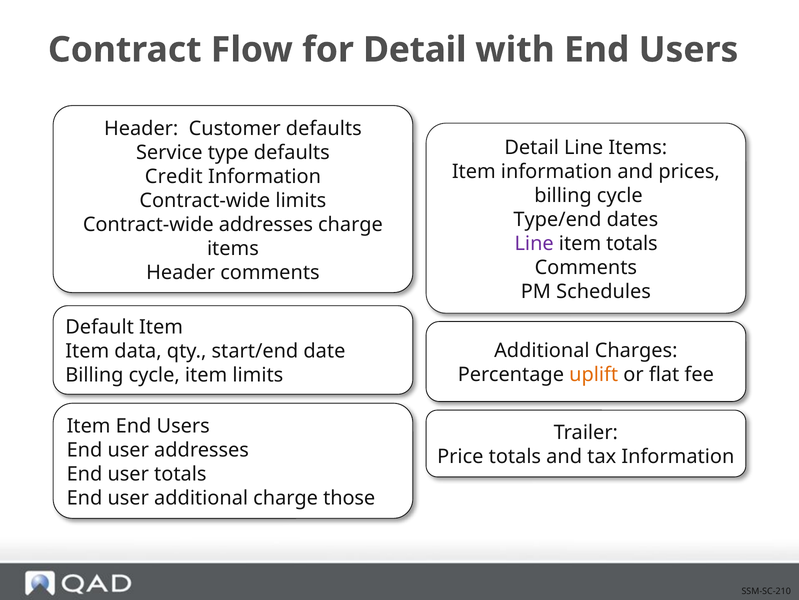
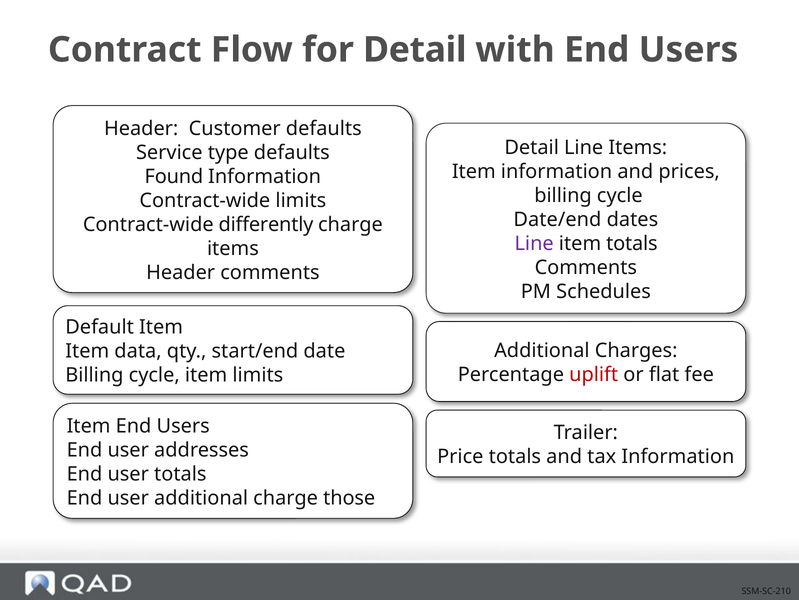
Credit: Credit -> Found
Type/end: Type/end -> Date/end
Contract-wide addresses: addresses -> differently
uplift colour: orange -> red
